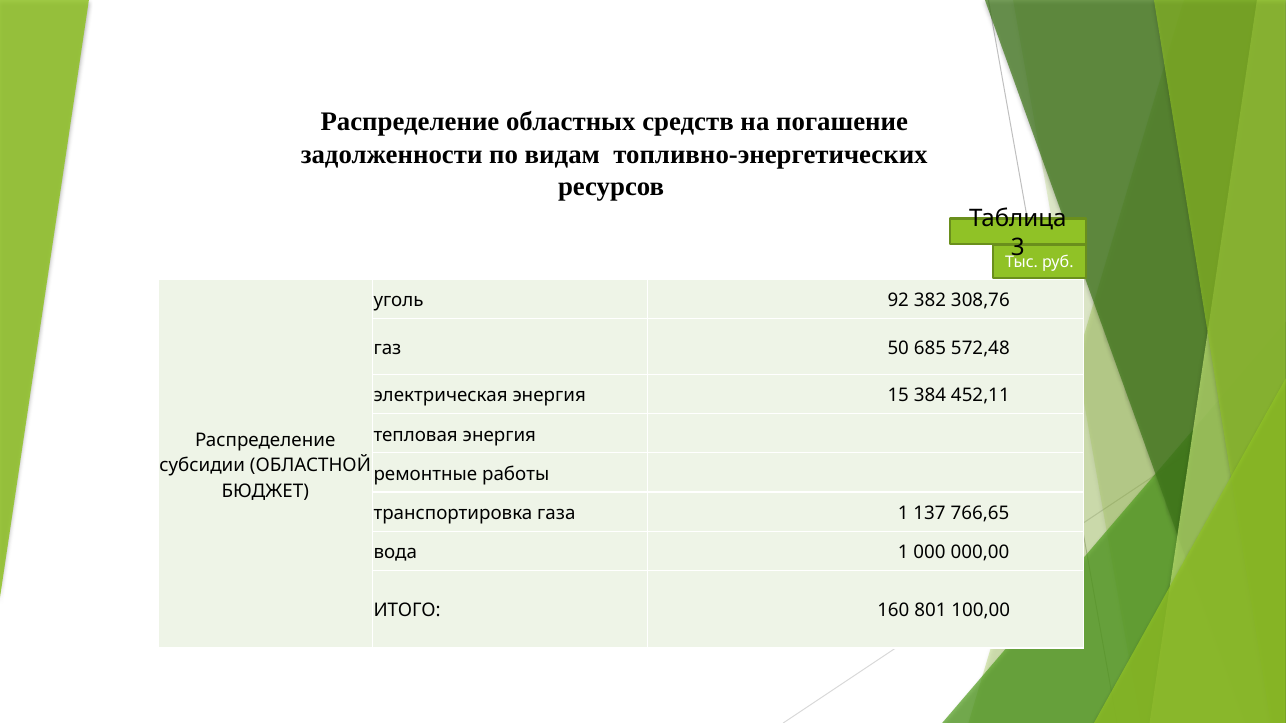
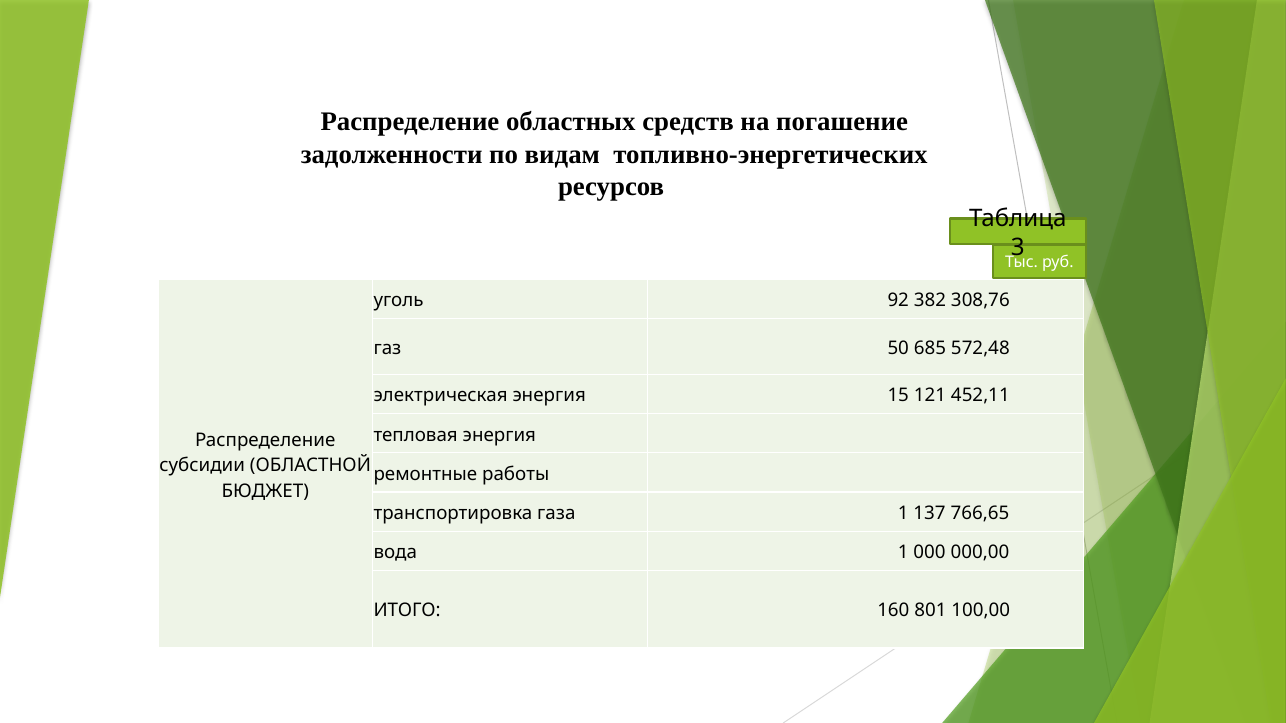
384: 384 -> 121
